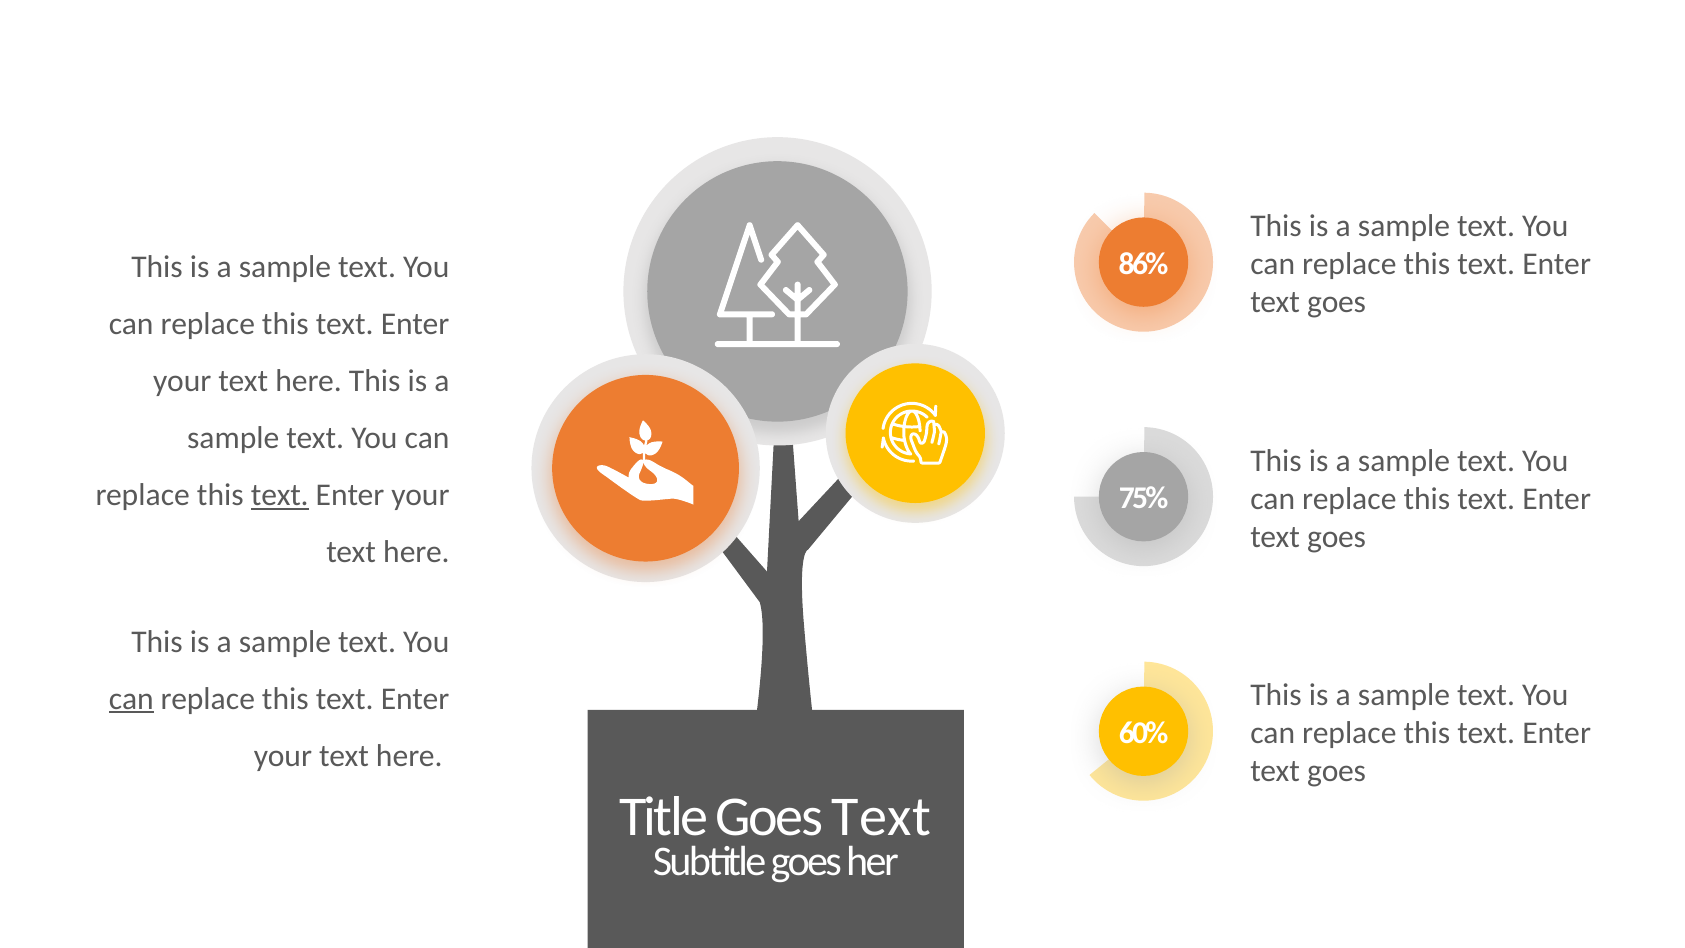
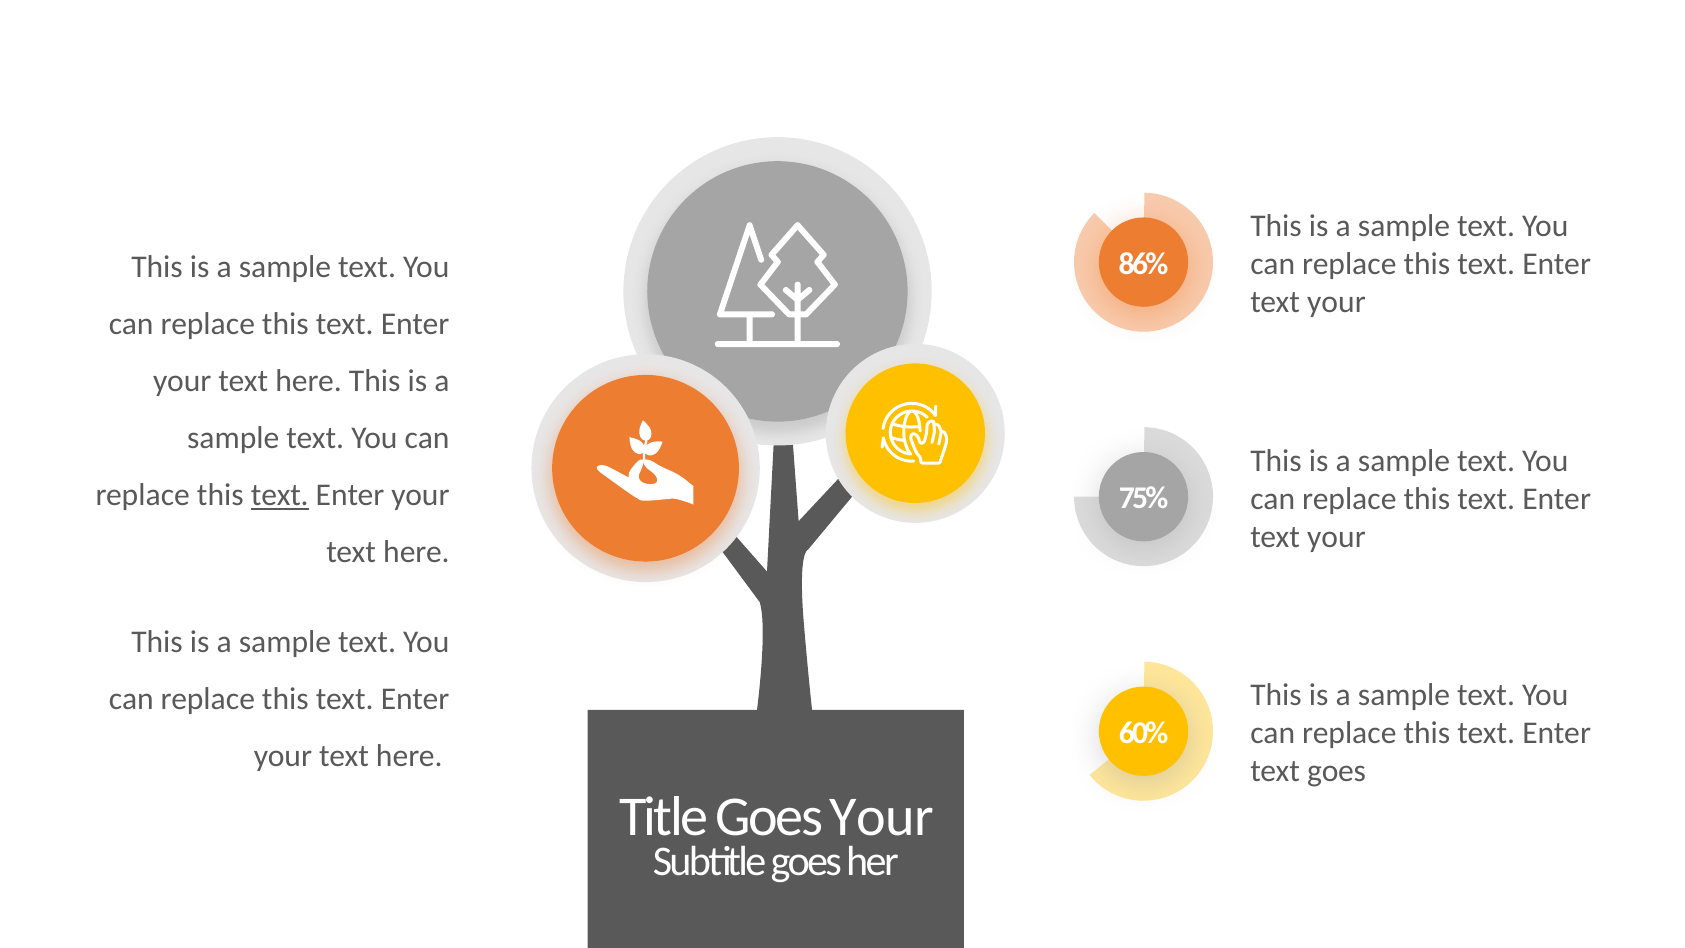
goes at (1337, 302): goes -> your
goes at (1337, 537): goes -> your
can at (131, 699) underline: present -> none
Goes Text: Text -> Your
